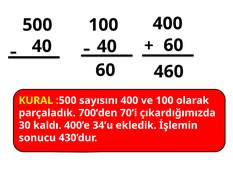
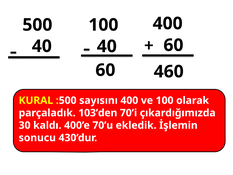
700’den: 700’den -> 103’den
34’u: 34’u -> 70’u
